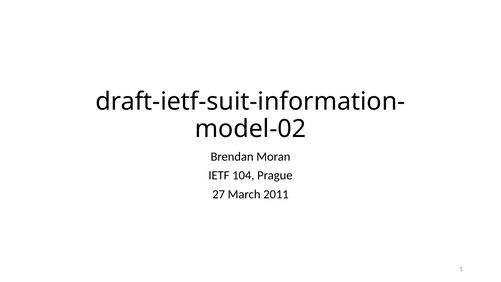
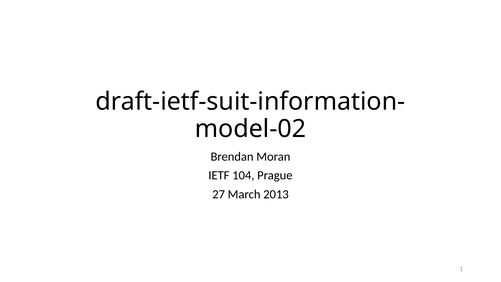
2011: 2011 -> 2013
